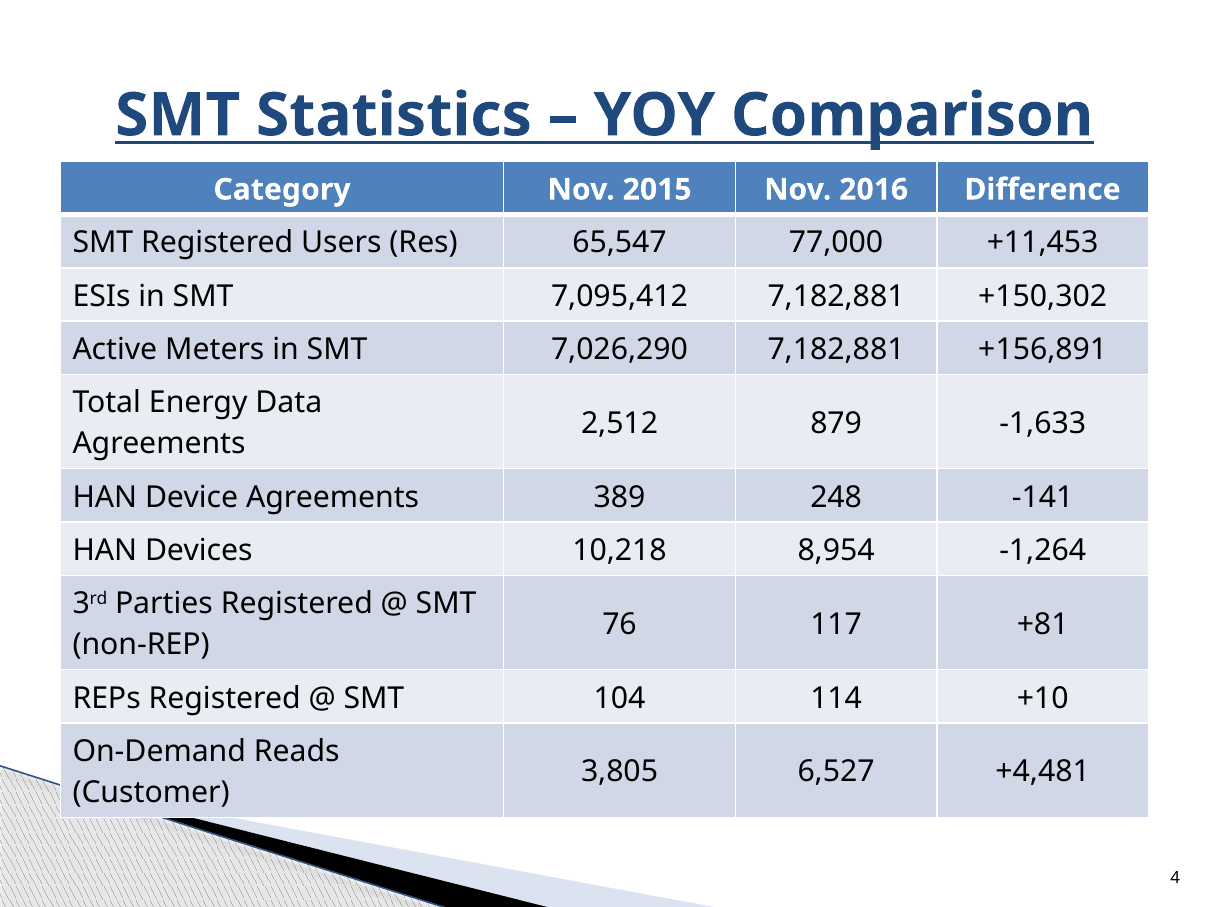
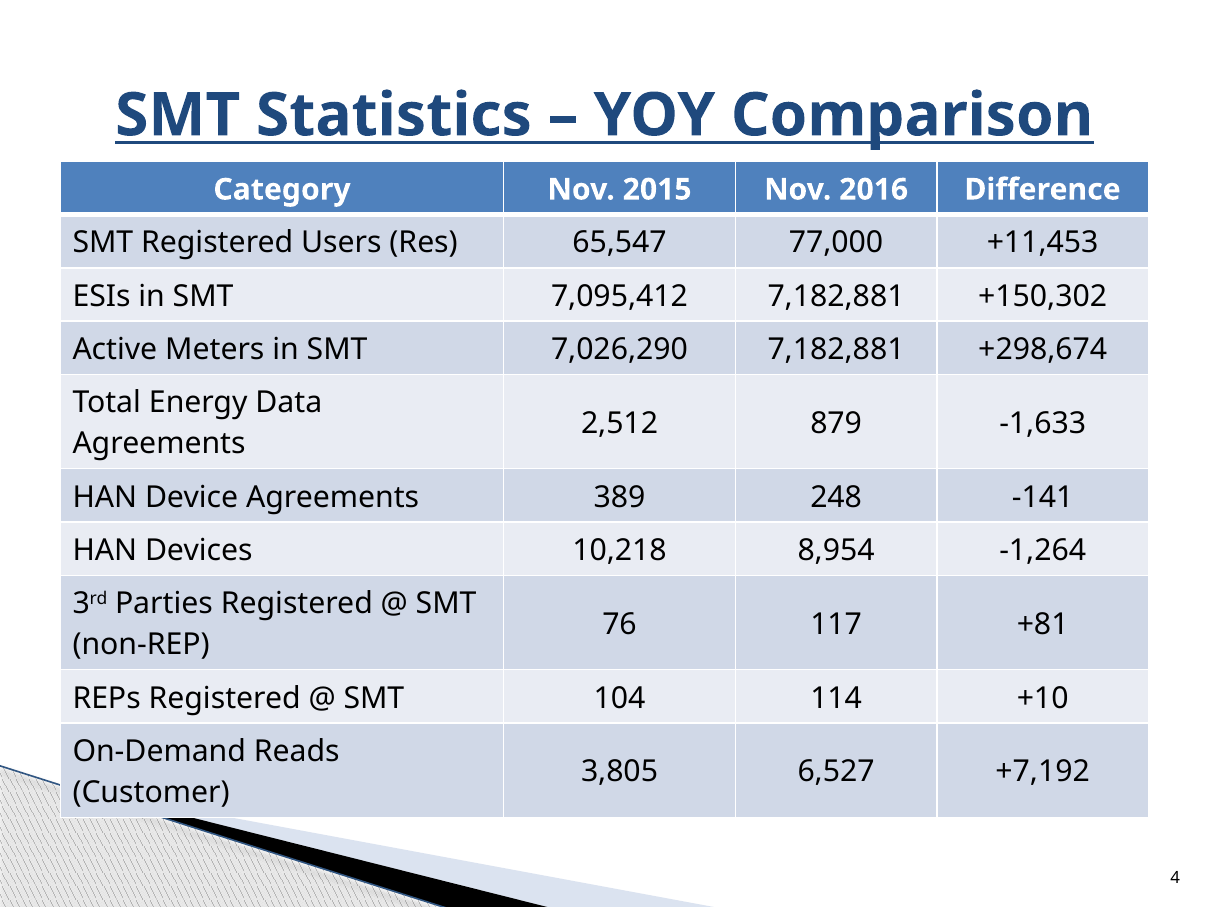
+156,891: +156,891 -> +298,674
+4,481: +4,481 -> +7,192
